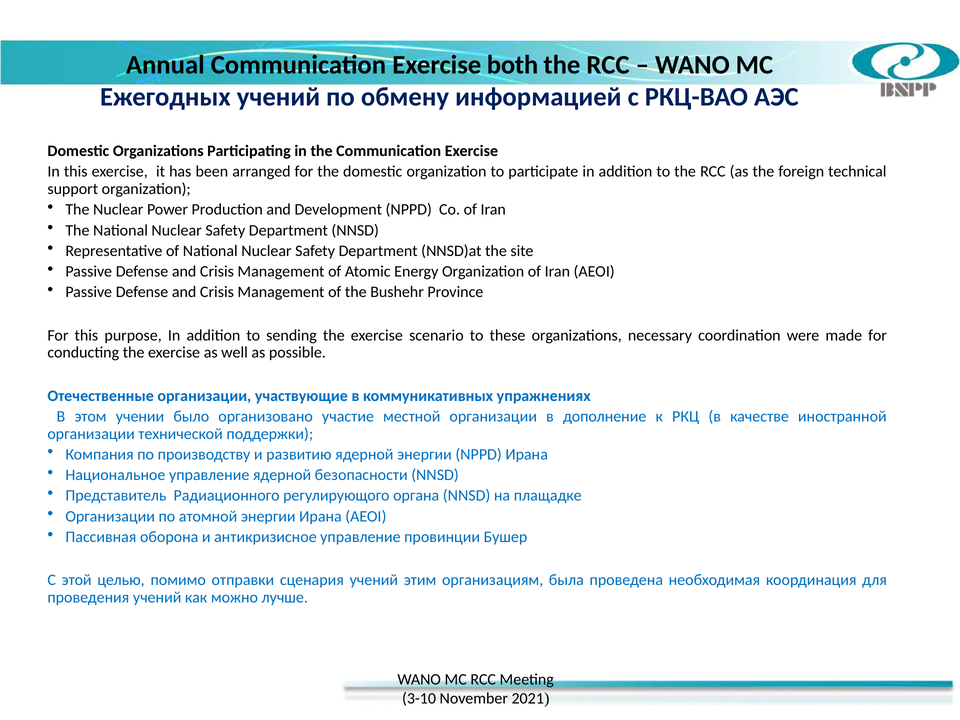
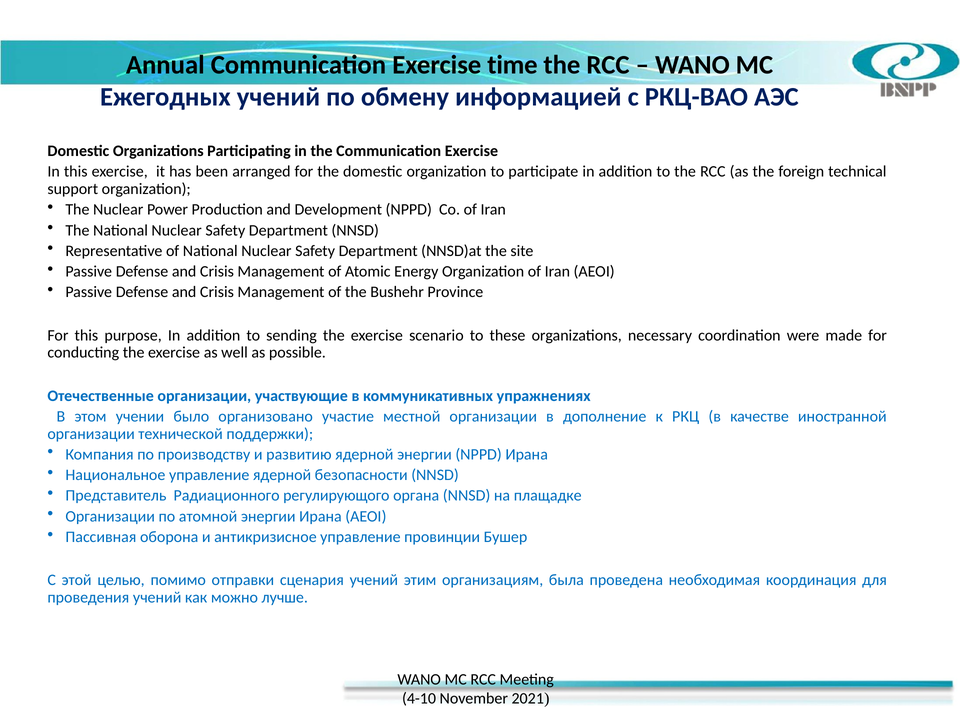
both: both -> time
3-10: 3-10 -> 4-10
